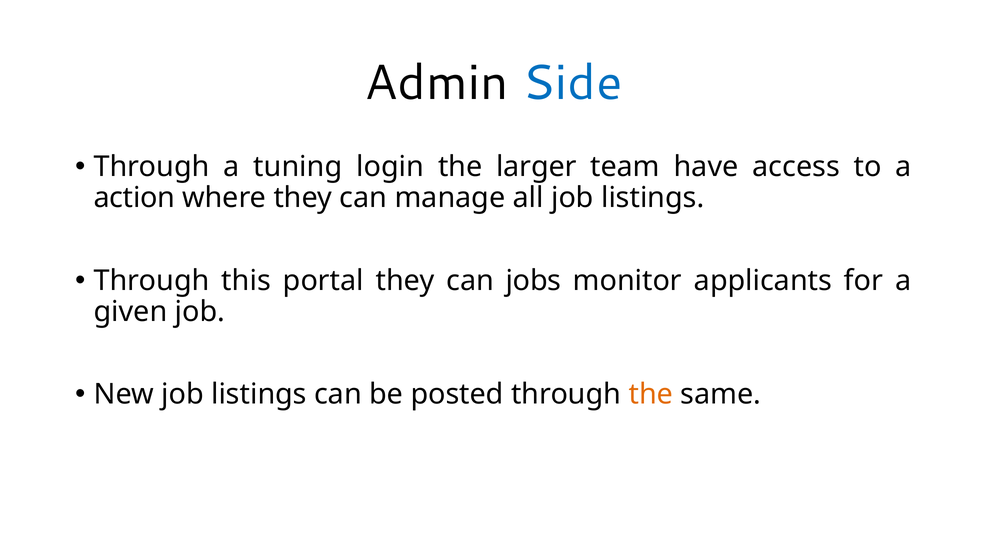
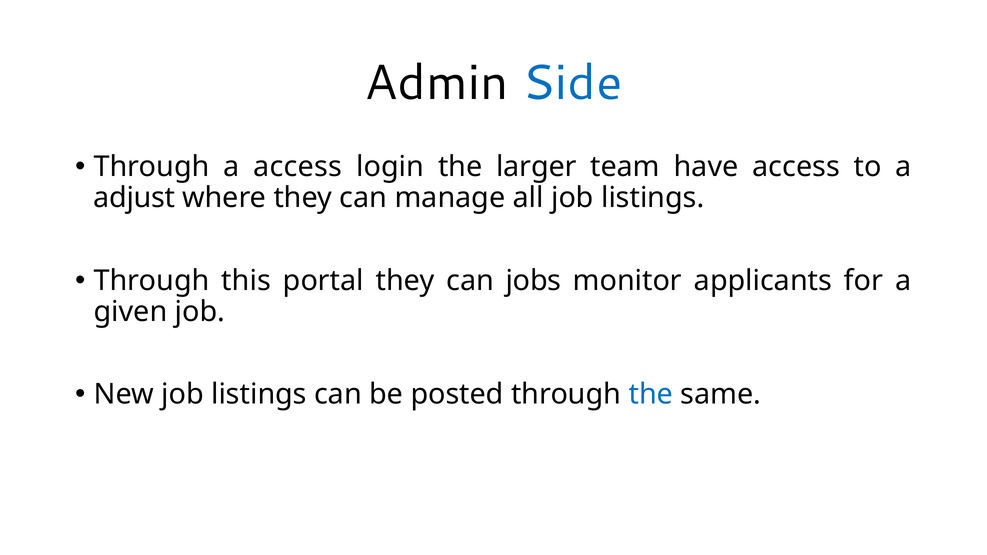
a tuning: tuning -> access
action: action -> adjust
the at (651, 395) colour: orange -> blue
